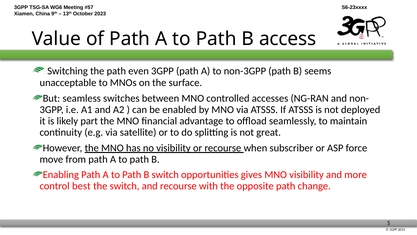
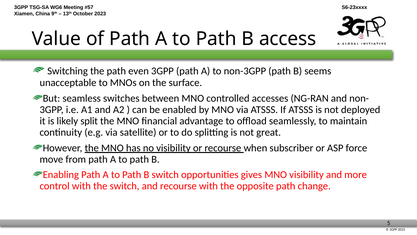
part: part -> split
control best: best -> with
